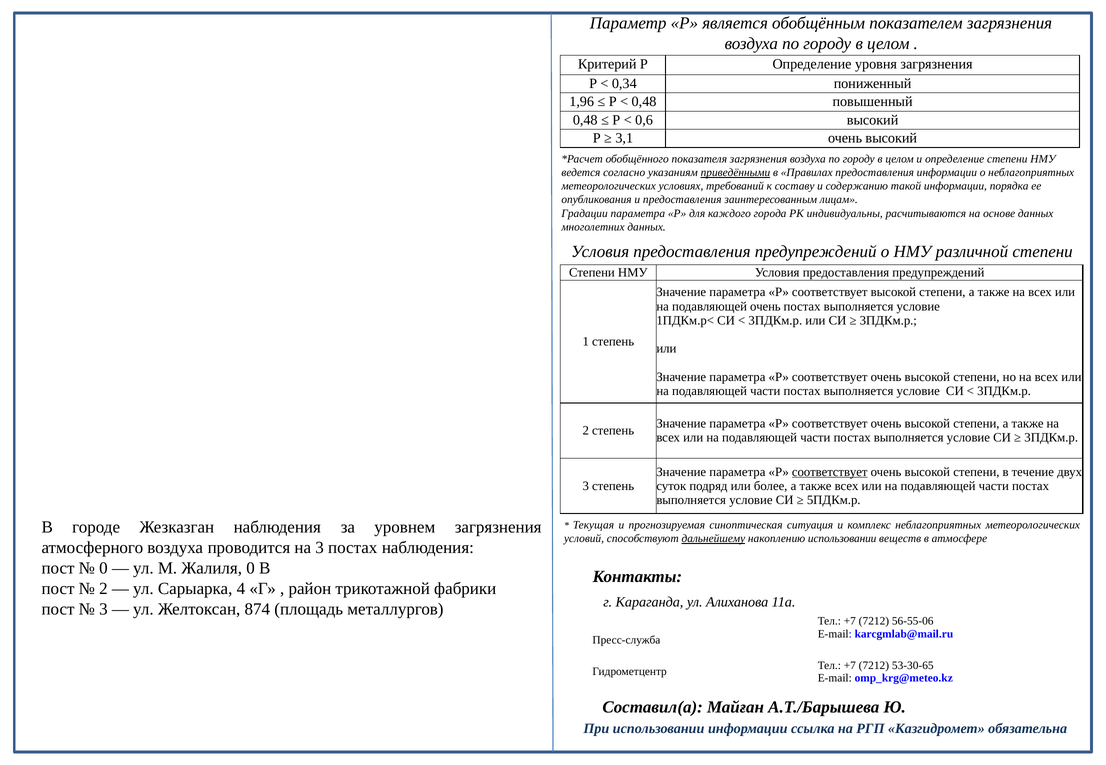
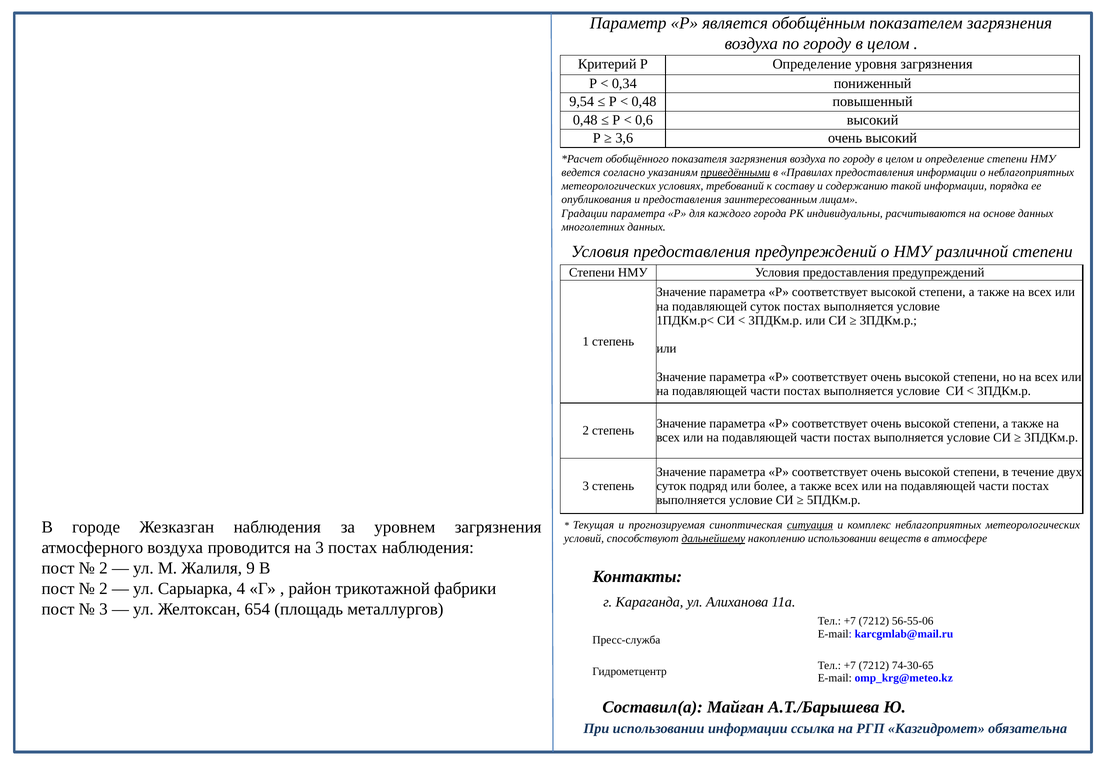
1,96: 1,96 -> 9,54
3,1: 3,1 -> 3,6
подавляющей очень: очень -> суток
соответствует at (830, 472) underline: present -> none
ситуация underline: none -> present
0 at (103, 569): 0 -> 2
Жалиля 0: 0 -> 9
874: 874 -> 654
53-30-65: 53-30-65 -> 74-30-65
